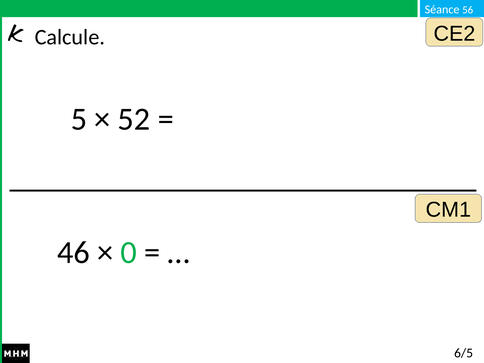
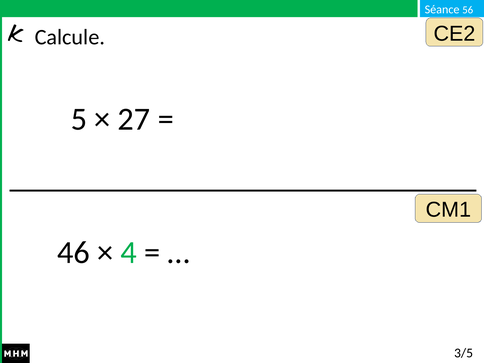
52: 52 -> 27
0: 0 -> 4
6/5: 6/5 -> 3/5
